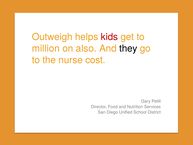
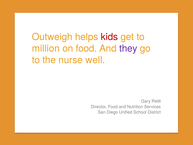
on also: also -> food
they colour: black -> purple
cost: cost -> well
